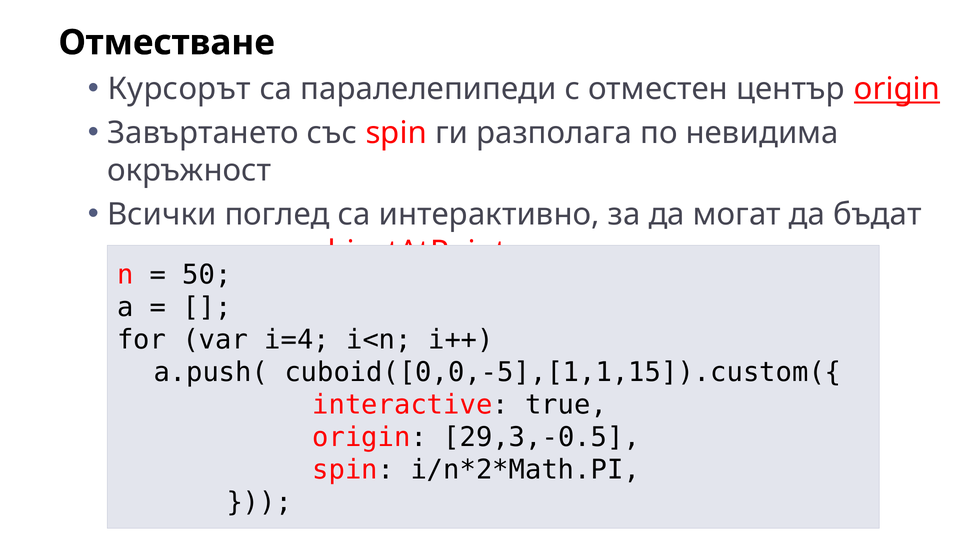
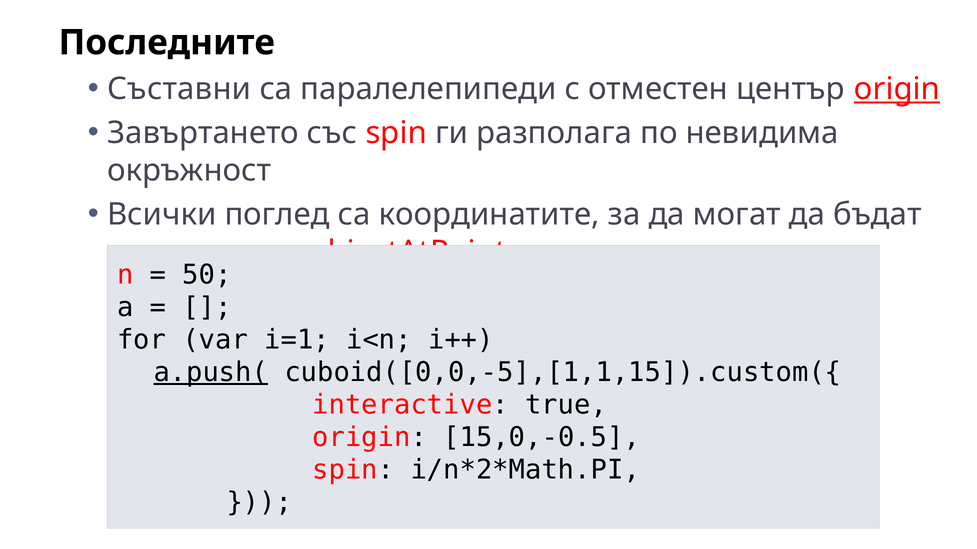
Отместване: Отместване -> Последните
Курсорът: Курсорът -> Съставни
интерактивно: интерактивно -> координатите
i=4: i=4 -> i=1
a.push( underline: none -> present
29,3,-0.5: 29,3,-0.5 -> 15,0,-0.5
